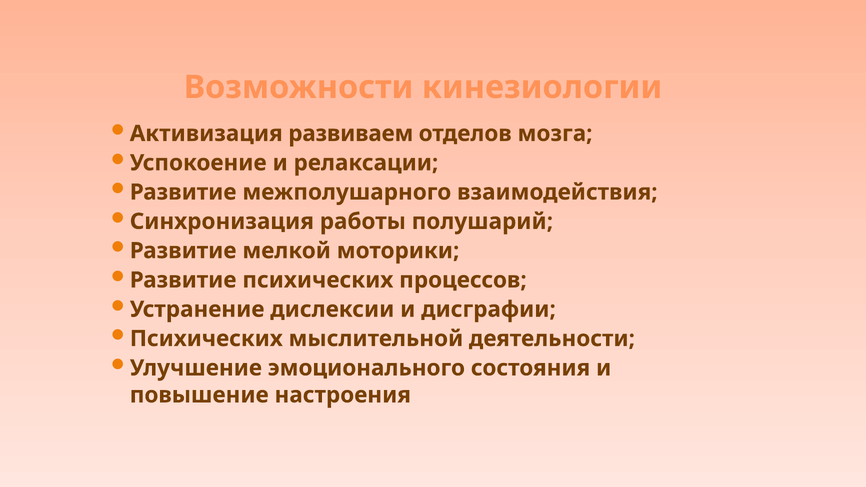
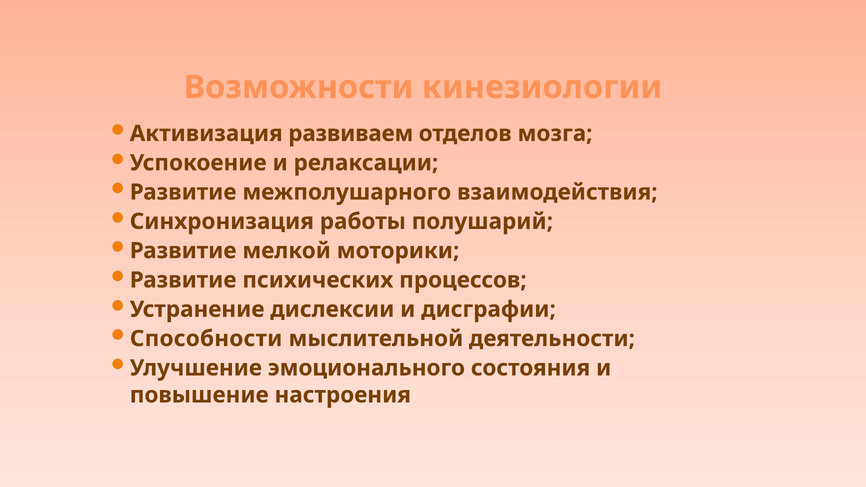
Психических at (206, 339): Психических -> Способности
